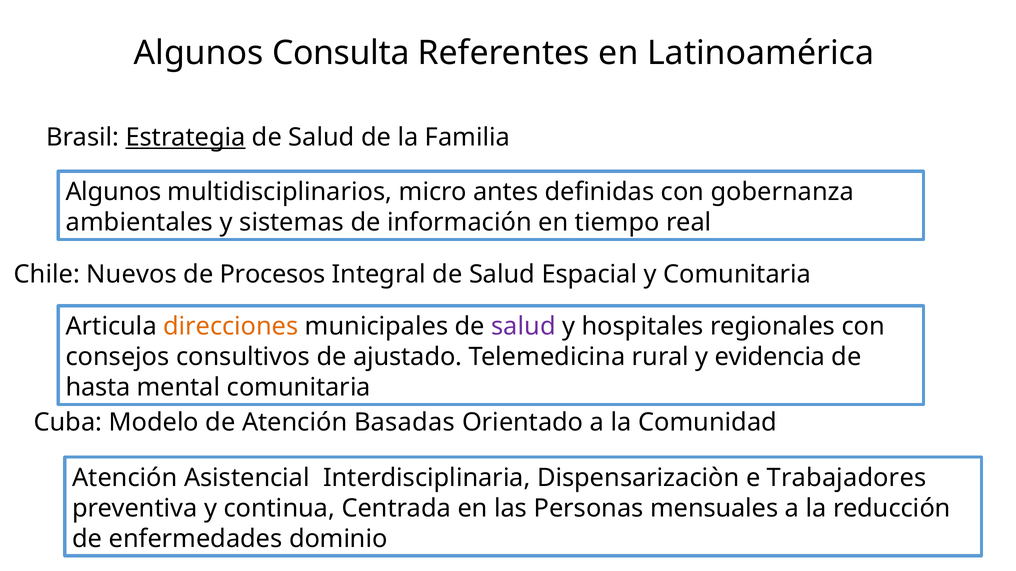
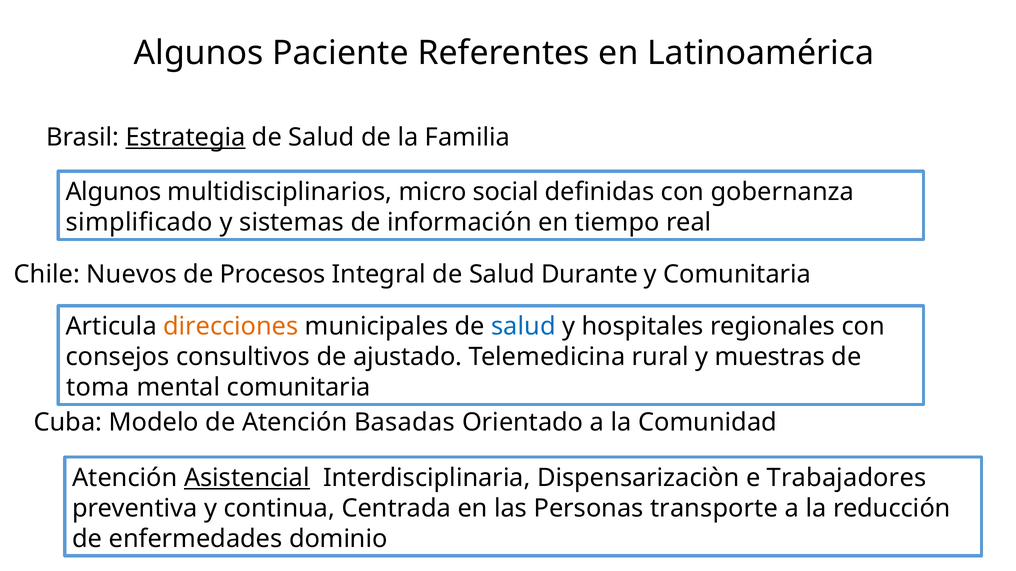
Consulta: Consulta -> Paciente
antes: antes -> social
ambientales: ambientales -> simplificado
Espacial: Espacial -> Durante
salud at (523, 327) colour: purple -> blue
evidencia: evidencia -> muestras
hasta: hasta -> toma
Asistencial underline: none -> present
mensuales: mensuales -> transporte
